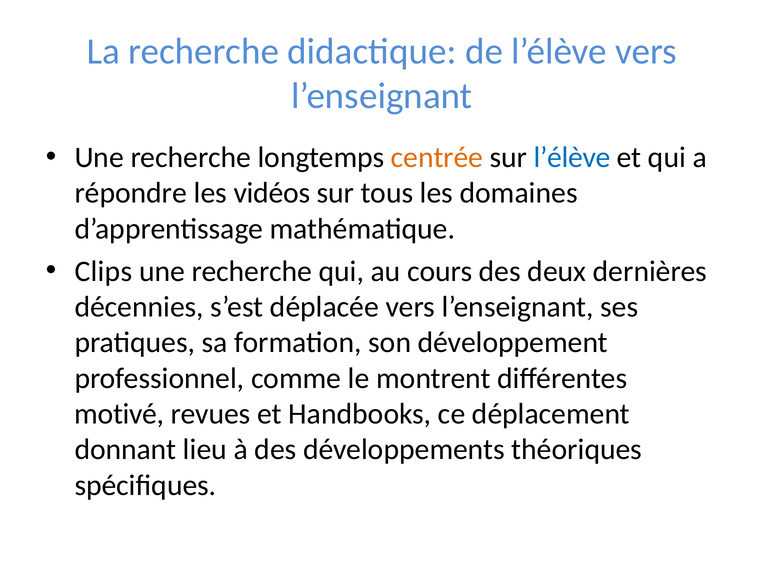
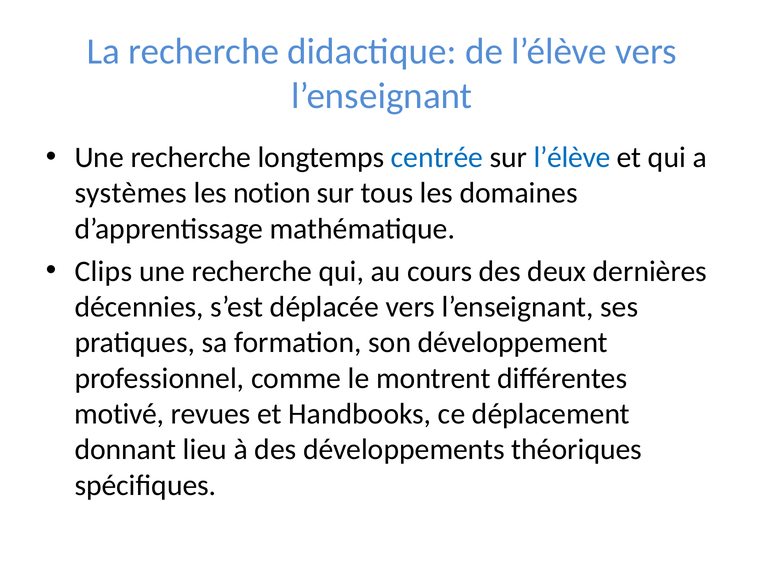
centrée colour: orange -> blue
répondre: répondre -> systèmes
vidéos: vidéos -> notion
